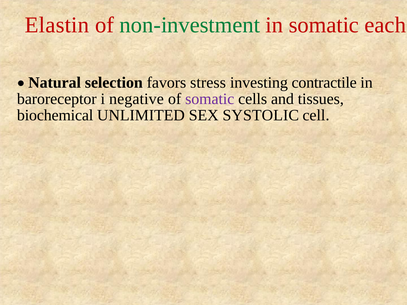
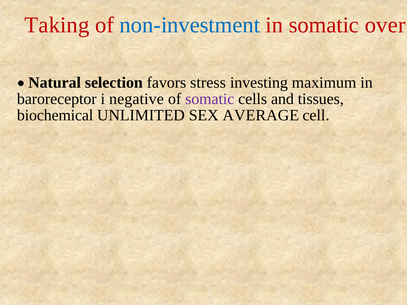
Elastin: Elastin -> Taking
non-investment colour: green -> blue
each: each -> over
contractile: contractile -> maximum
SYSTOLIC: SYSTOLIC -> AVERAGE
